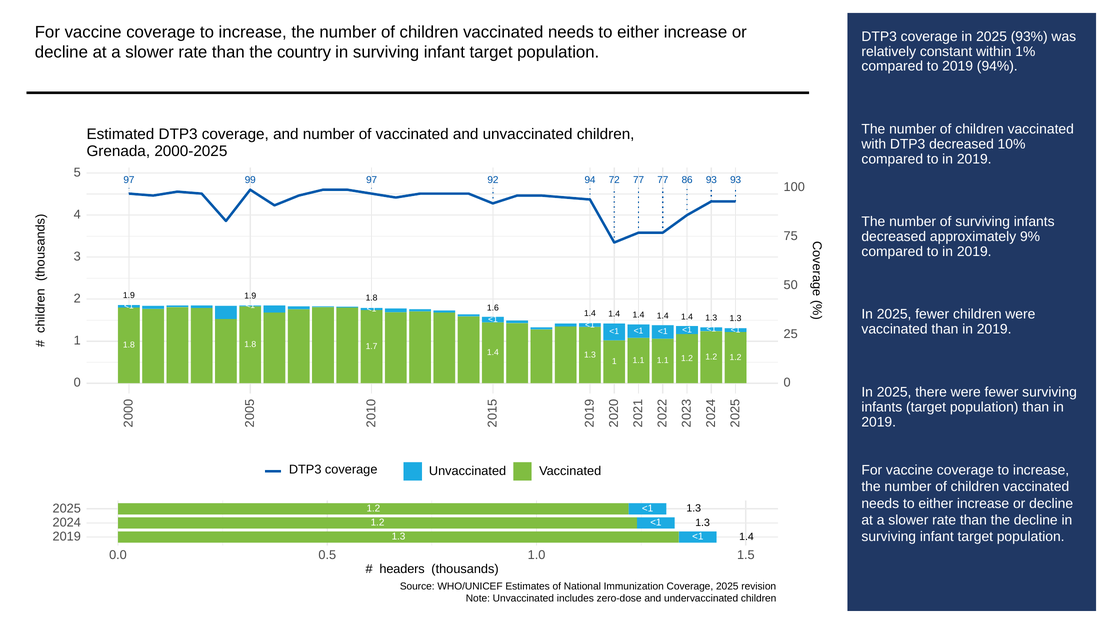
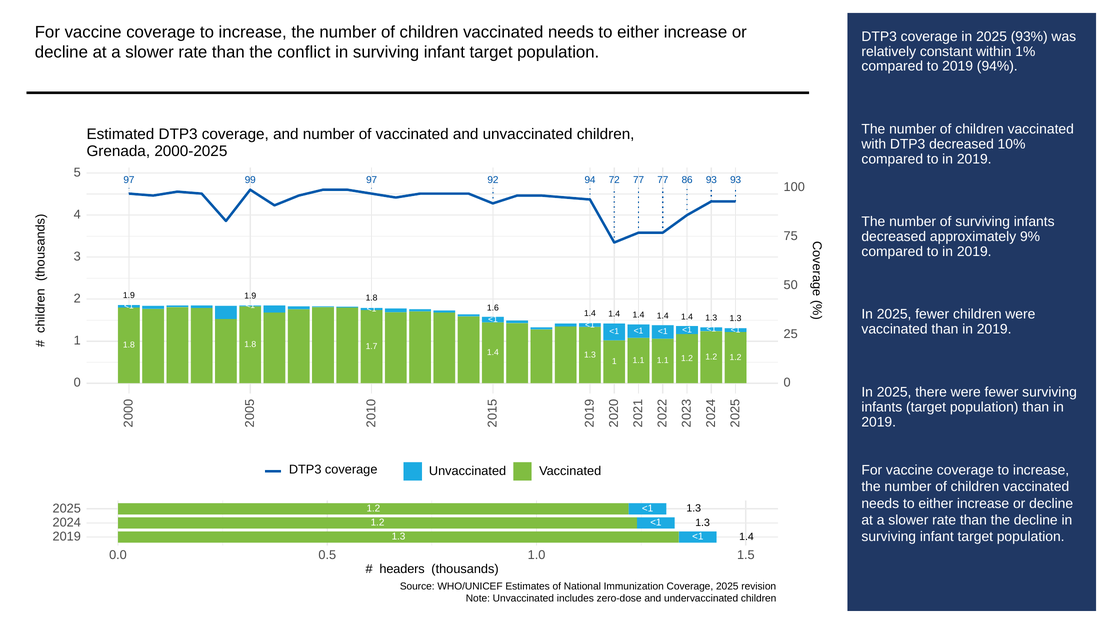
country: country -> conflict
